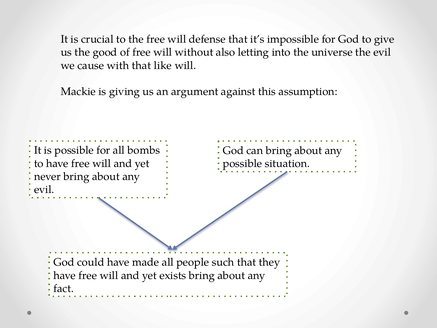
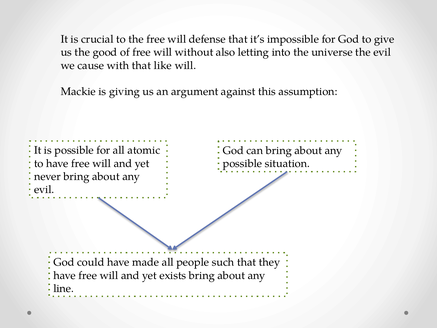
bombs: bombs -> atomic
fact: fact -> line
